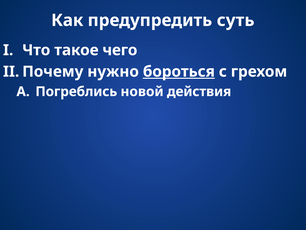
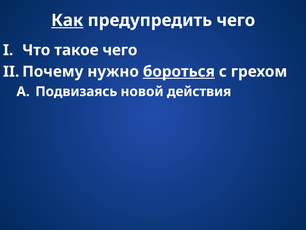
Как underline: none -> present
предупредить суть: суть -> чего
Погреблись: Погреблись -> Подвизаясь
